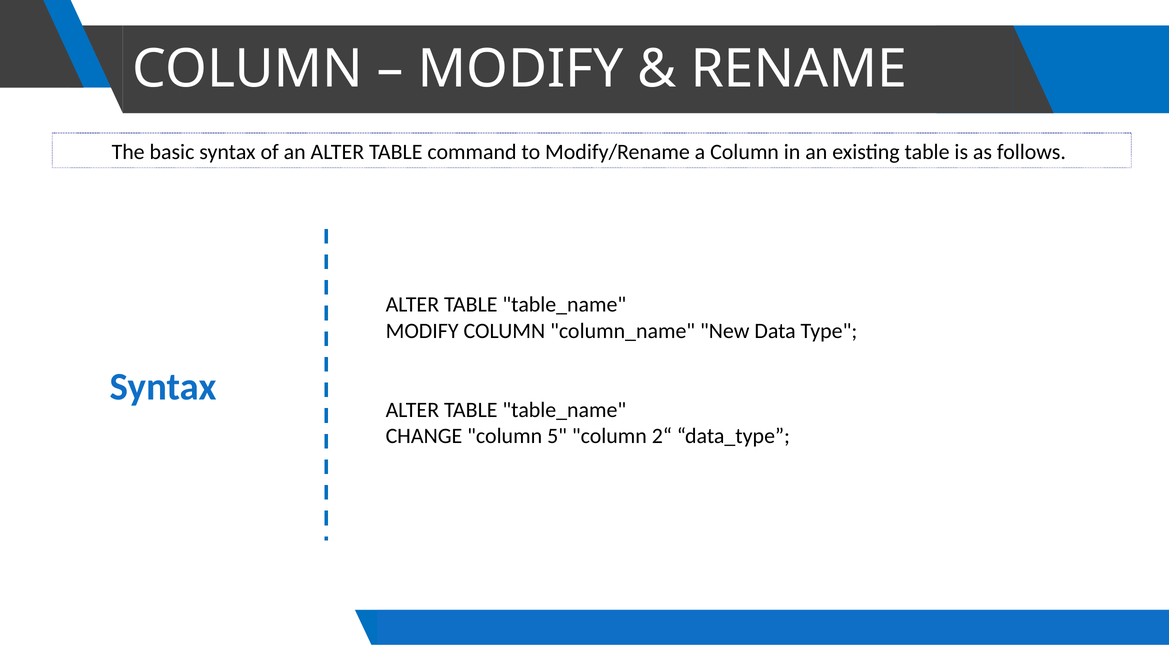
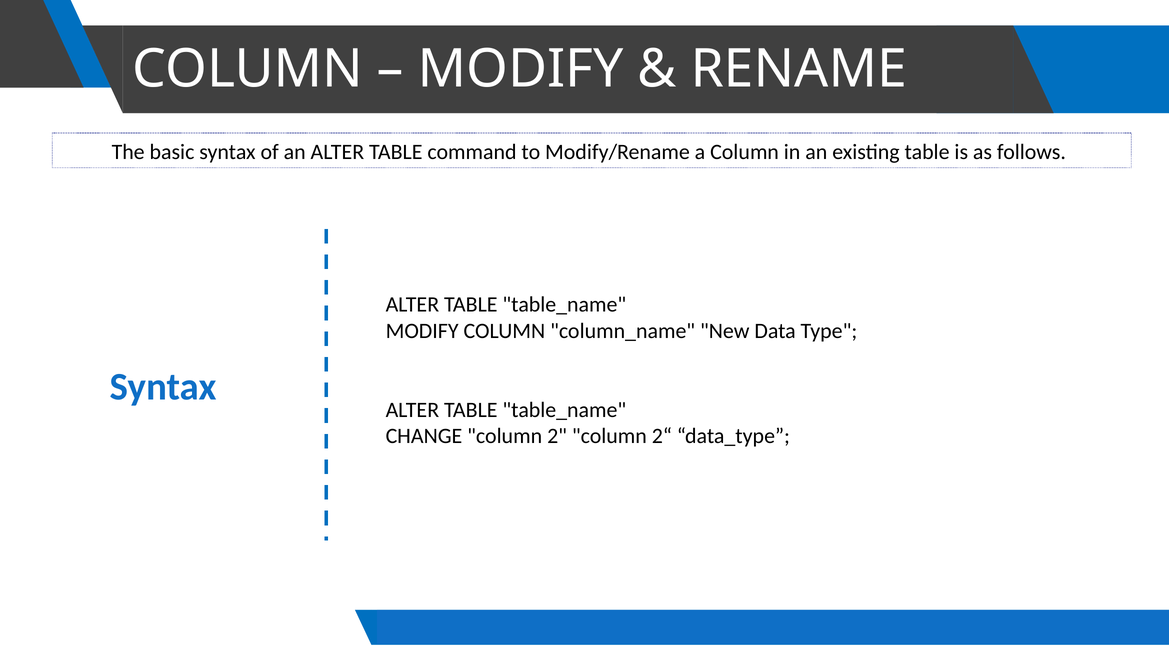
5: 5 -> 2
